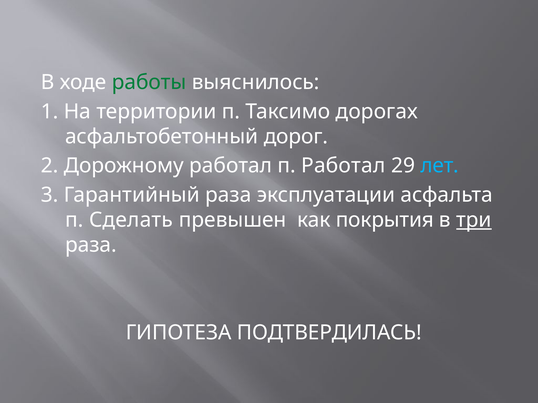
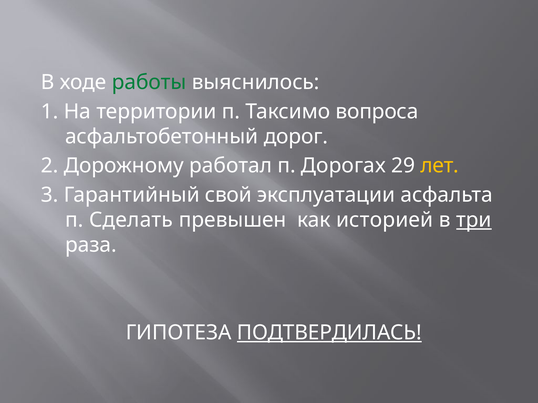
дорогах: дорогах -> вопроса
п Работал: Работал -> Дорогах
лет colour: light blue -> yellow
Гарантийный раза: раза -> свой
покрытия: покрытия -> историей
ПОДТВЕРДИЛАСЬ underline: none -> present
